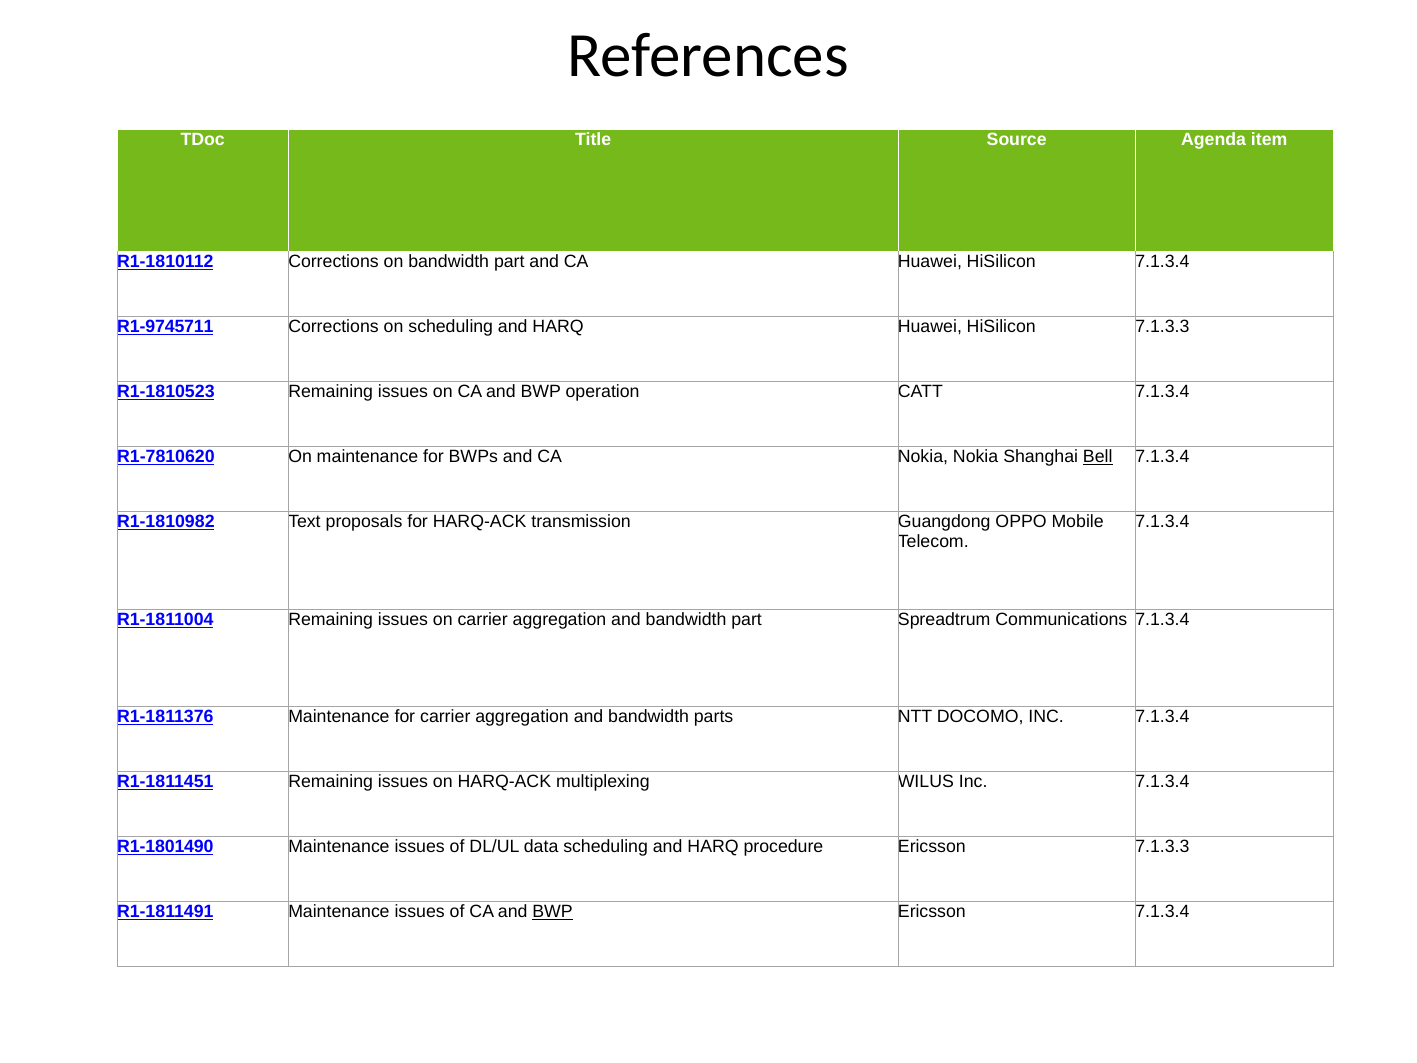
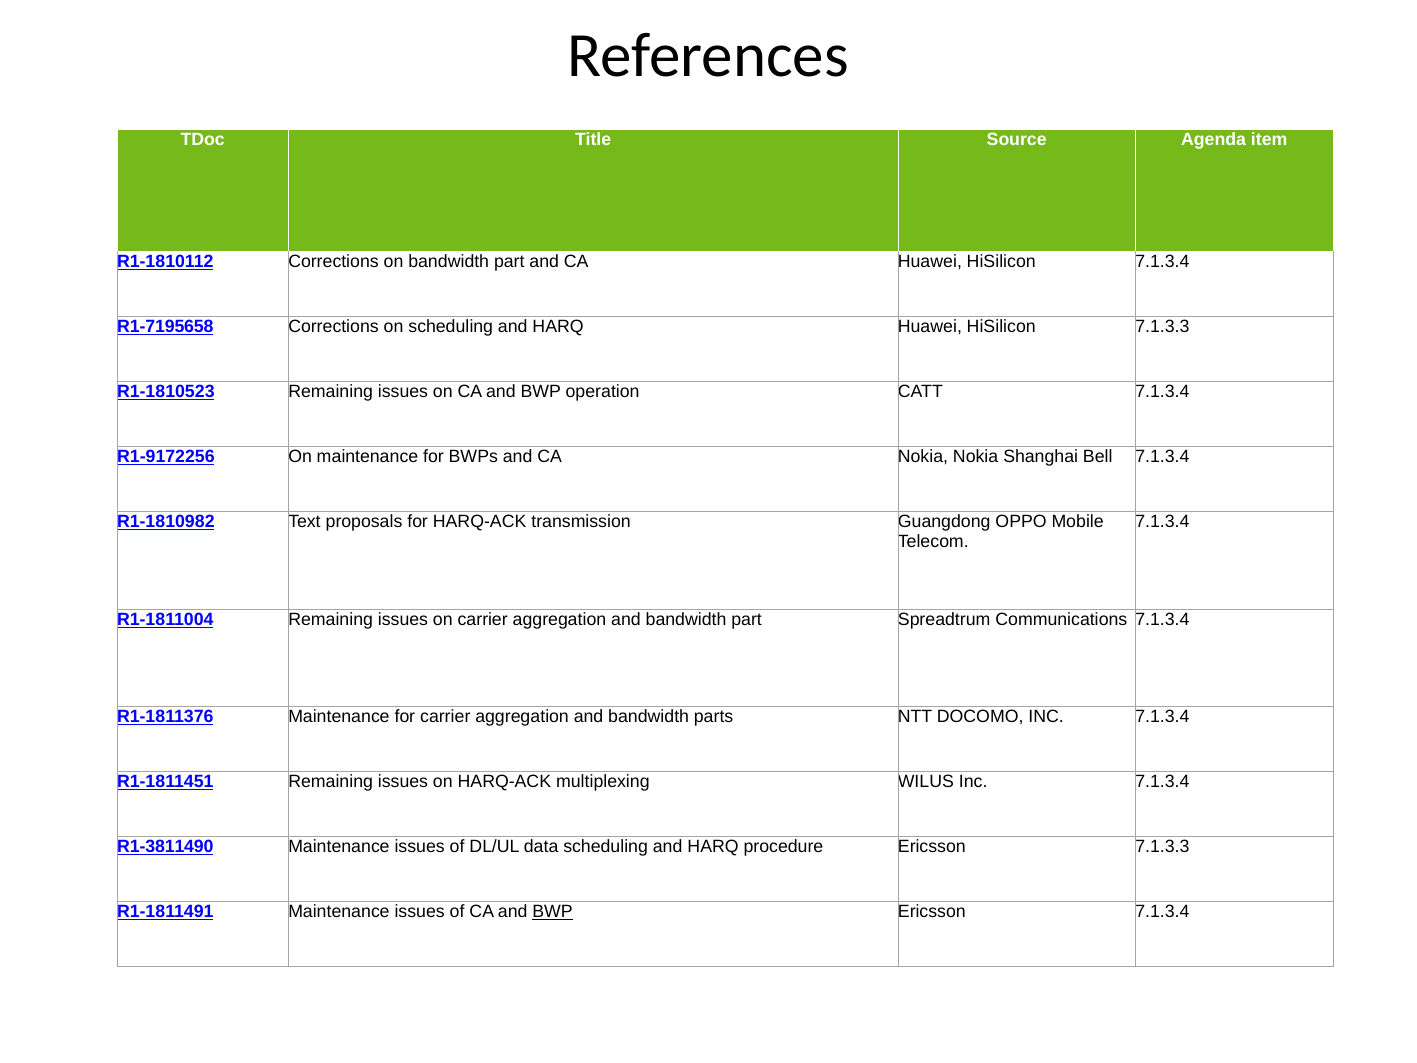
R1-9745711: R1-9745711 -> R1-7195658
R1-7810620: R1-7810620 -> R1-9172256
Bell underline: present -> none
R1-1801490: R1-1801490 -> R1-3811490
